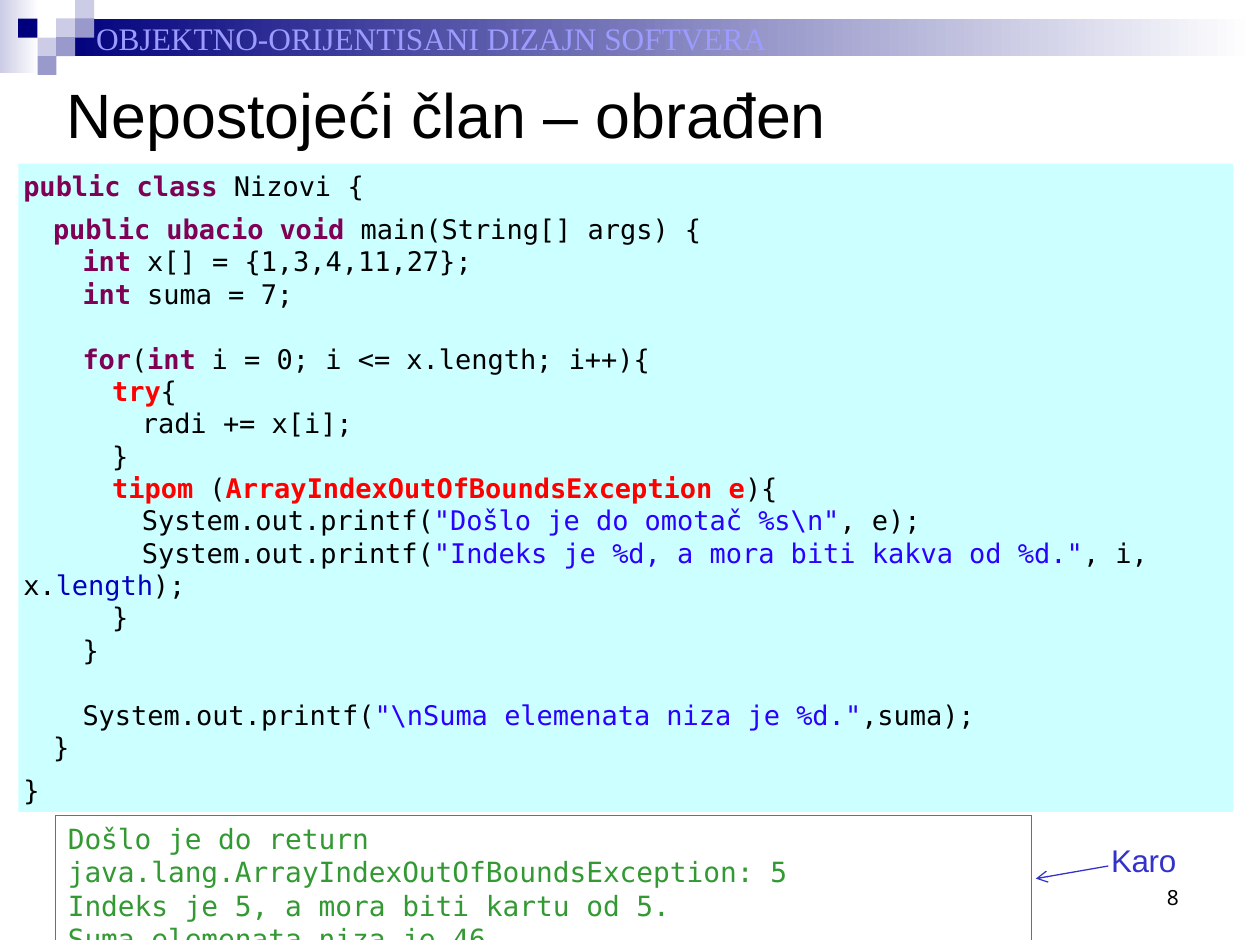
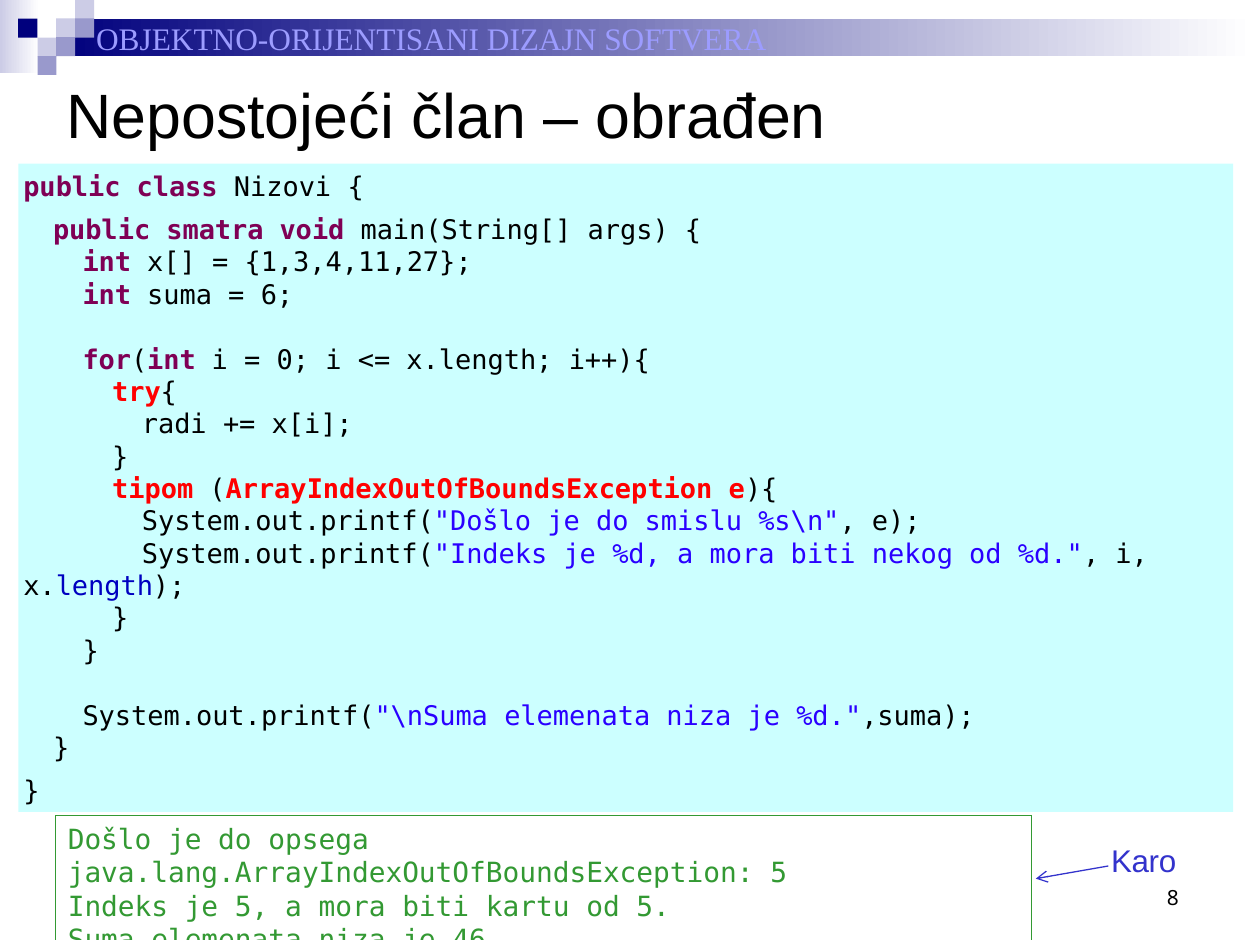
ubacio: ubacio -> smatra
7: 7 -> 6
omotač: omotač -> smislu
kakva: kakva -> nekog
return: return -> opsega
